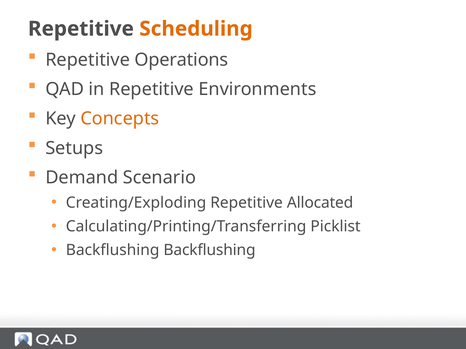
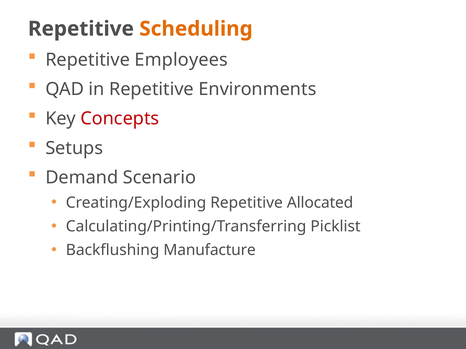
Operations: Operations -> Employees
Concepts colour: orange -> red
Backflushing Backflushing: Backflushing -> Manufacture
